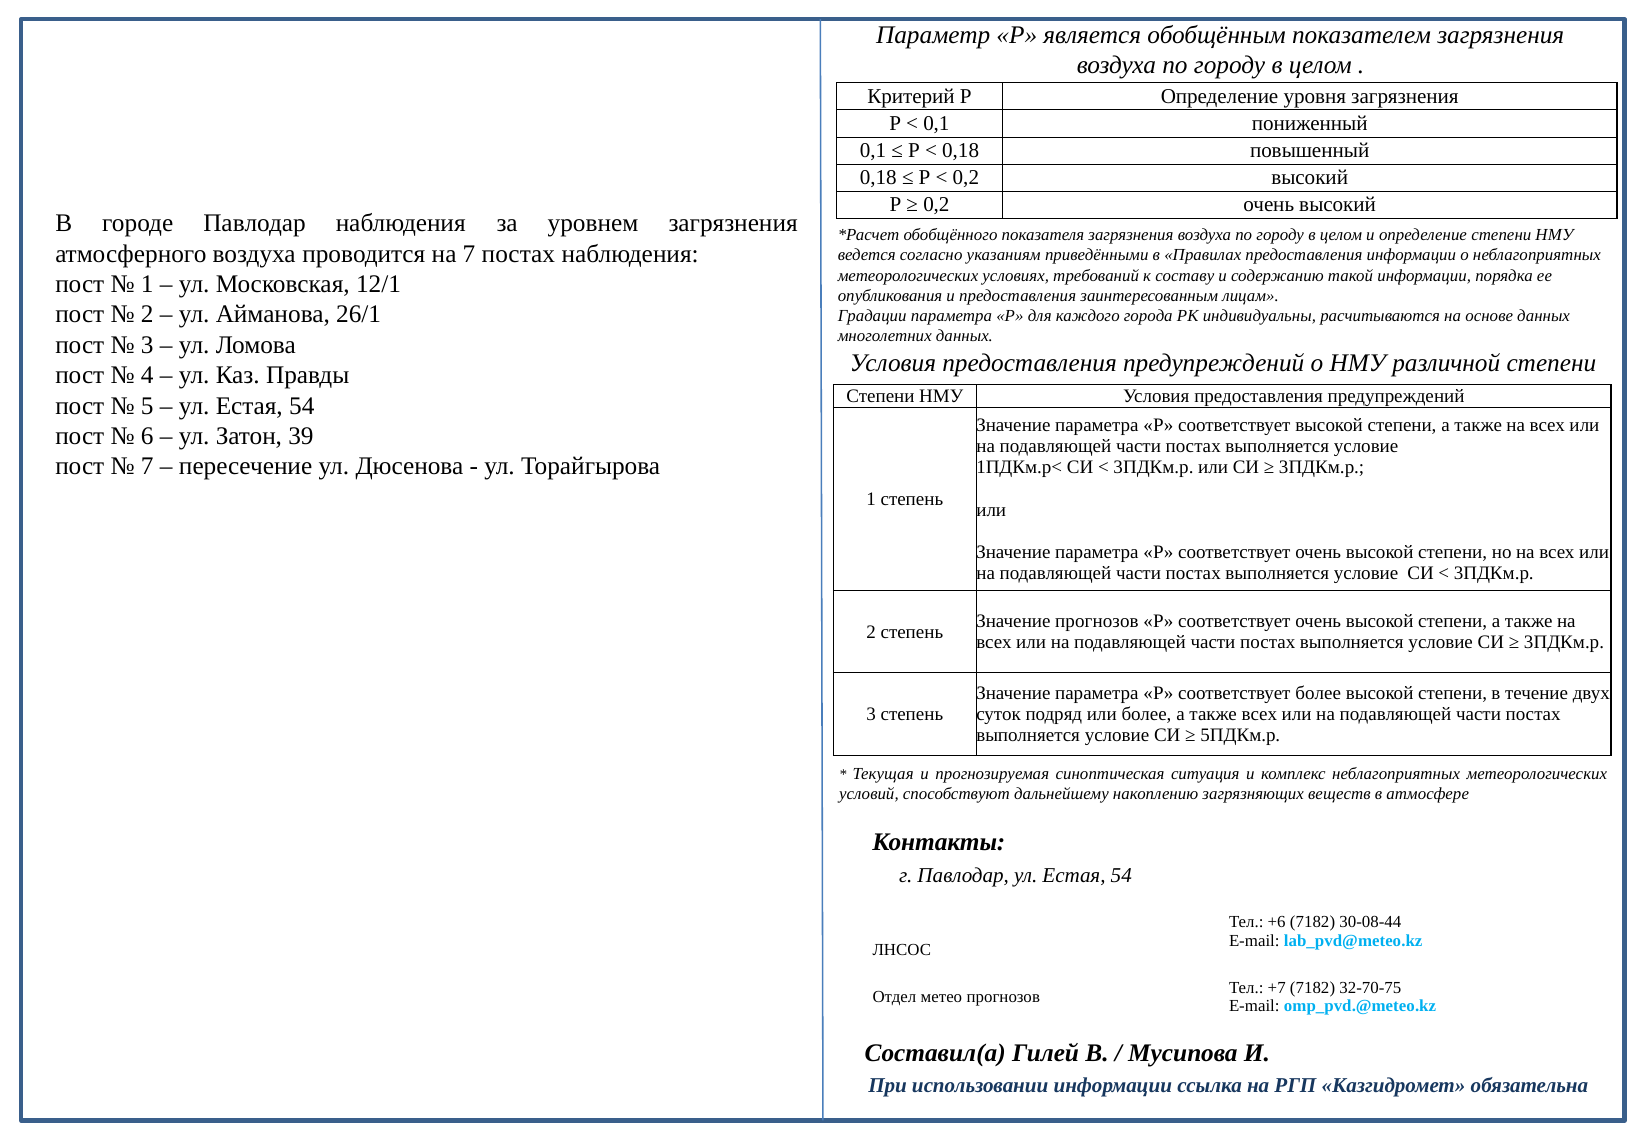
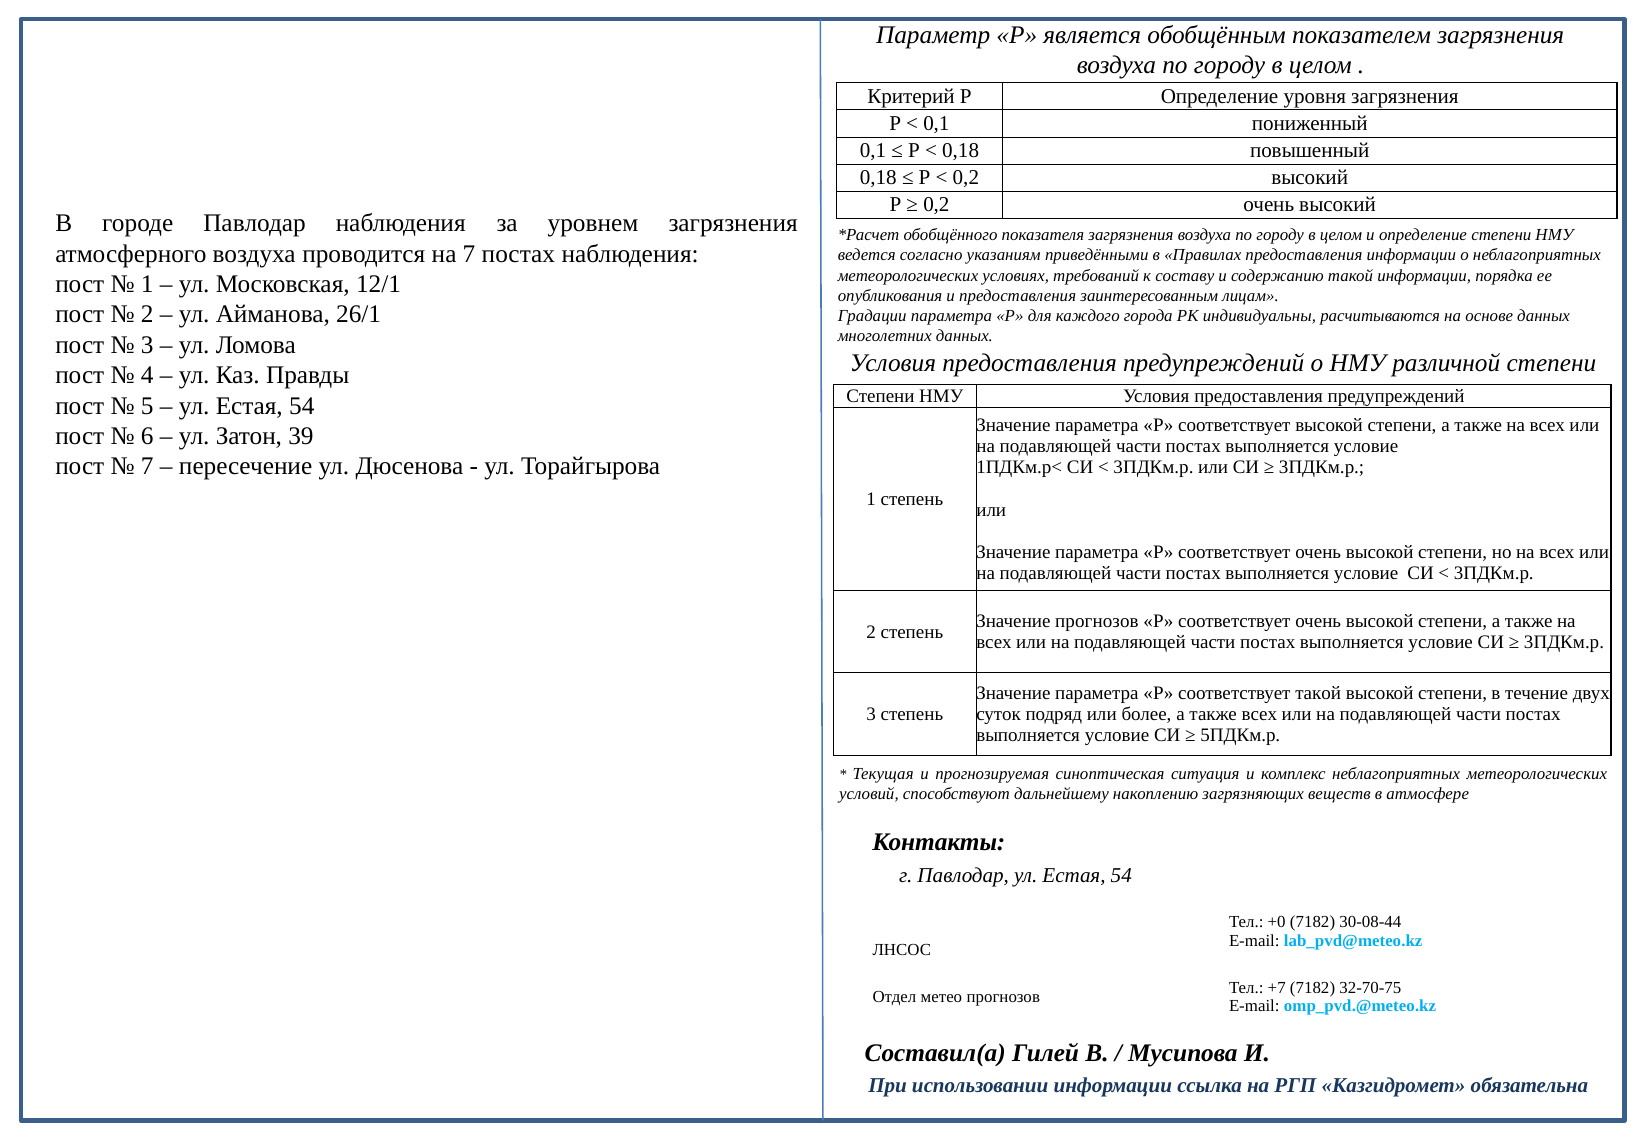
соответствует более: более -> такой
+6: +6 -> +0
